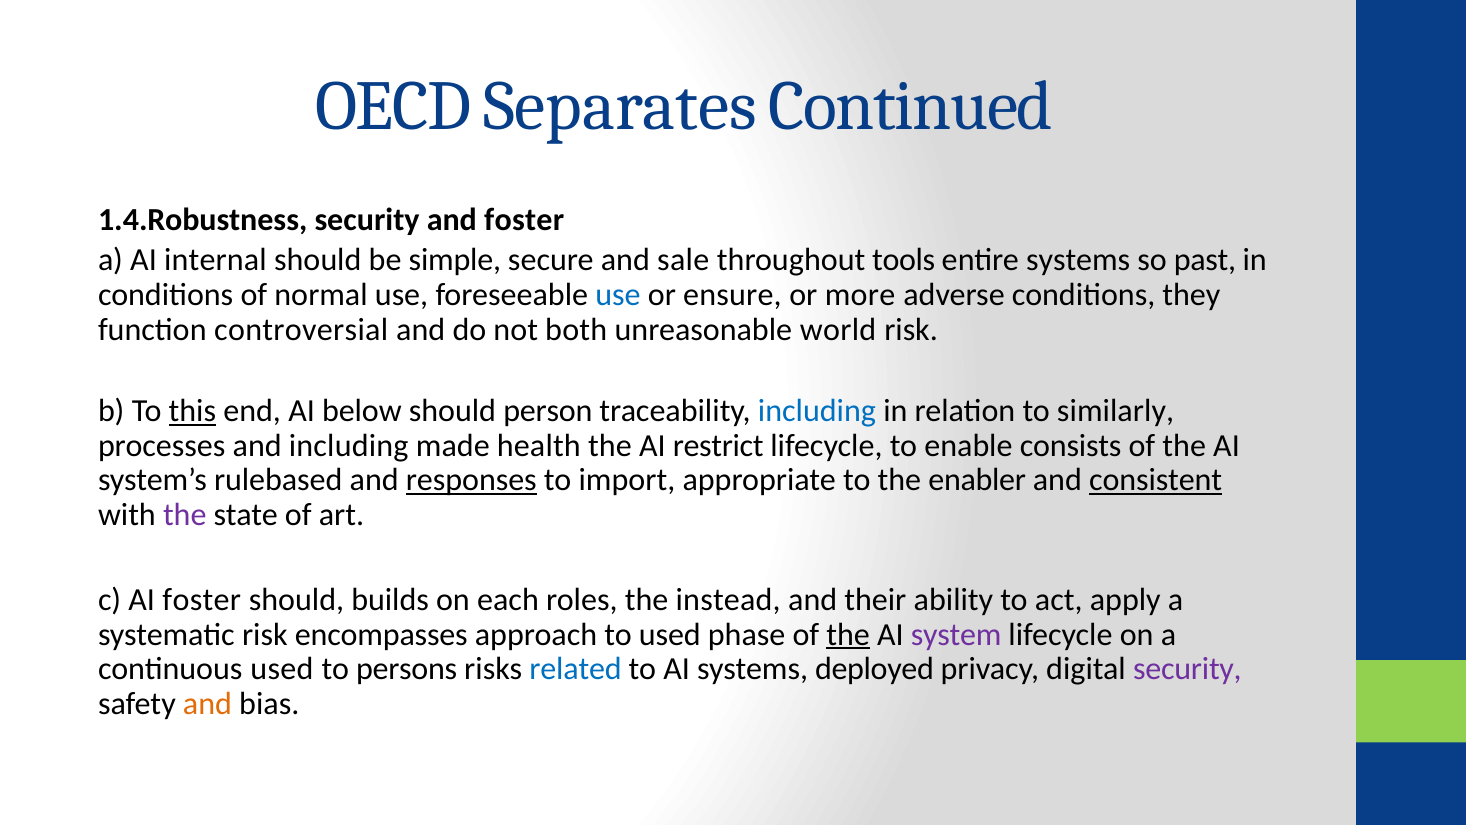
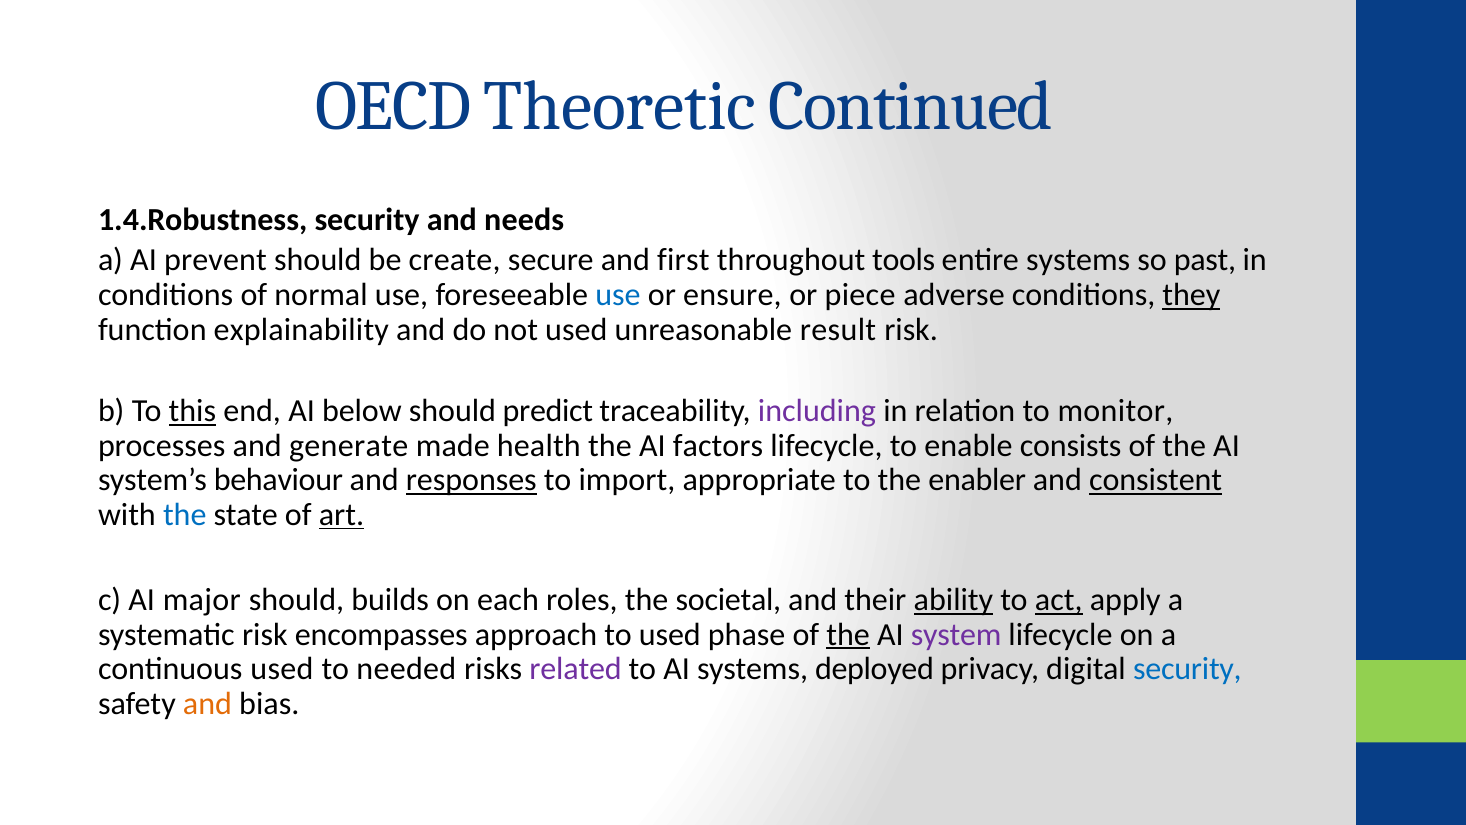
Separates: Separates -> Theoretic
and foster: foster -> needs
internal: internal -> prevent
simple: simple -> create
sale: sale -> first
more: more -> piece
they underline: none -> present
controversial: controversial -> explainability
not both: both -> used
world: world -> result
person: person -> predict
including at (817, 411) colour: blue -> purple
similarly: similarly -> monitor
and including: including -> generate
restrict: restrict -> factors
rulebased: rulebased -> behaviour
the at (185, 514) colour: purple -> blue
art underline: none -> present
AI foster: foster -> major
instead: instead -> societal
ability underline: none -> present
act underline: none -> present
persons: persons -> needed
related colour: blue -> purple
security at (1187, 669) colour: purple -> blue
